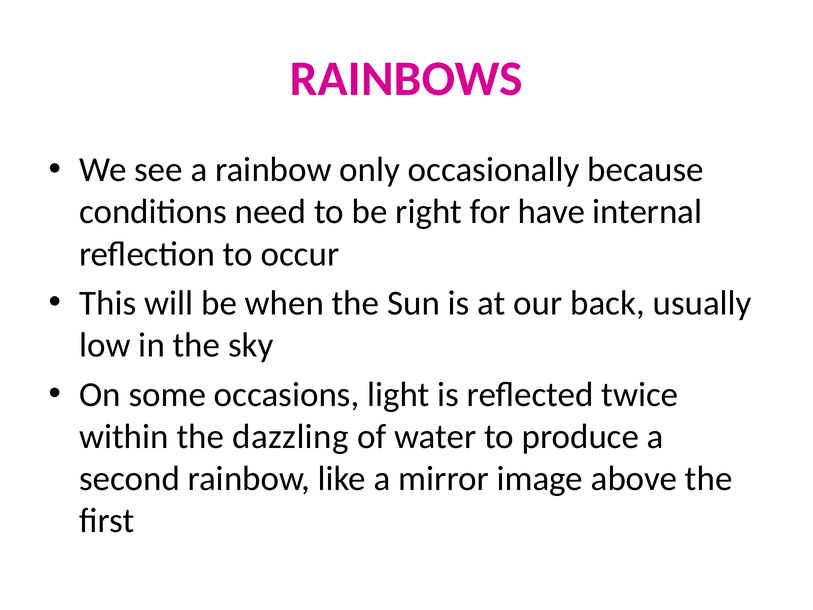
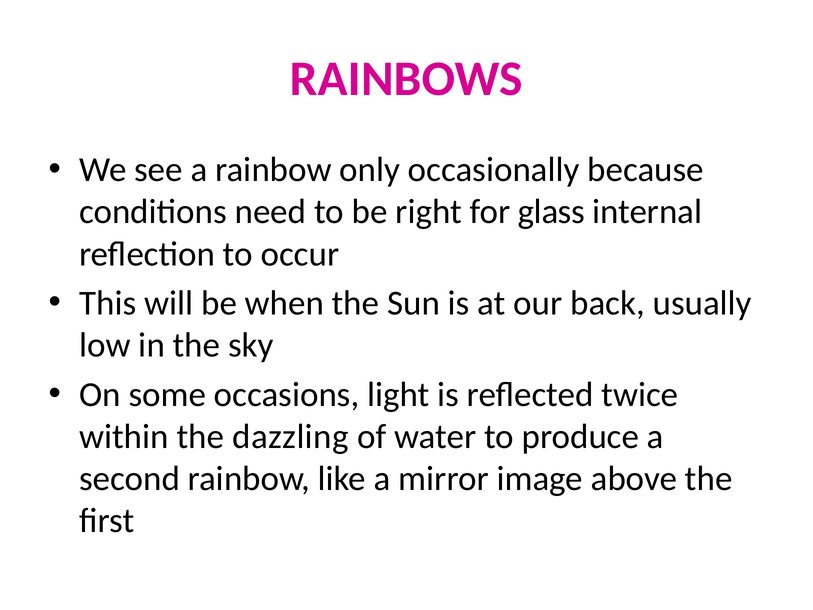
have: have -> glass
